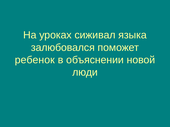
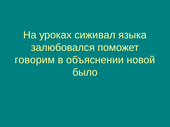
ребенок: ребенок -> говорим
люди: люди -> было
